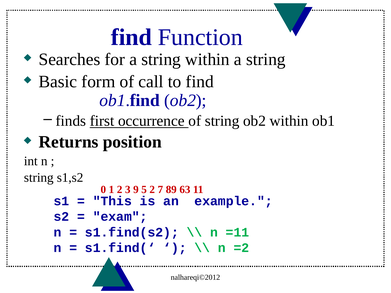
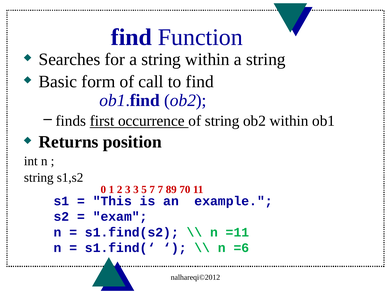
3 9: 9 -> 3
5 2: 2 -> 7
63: 63 -> 70
=2: =2 -> =6
